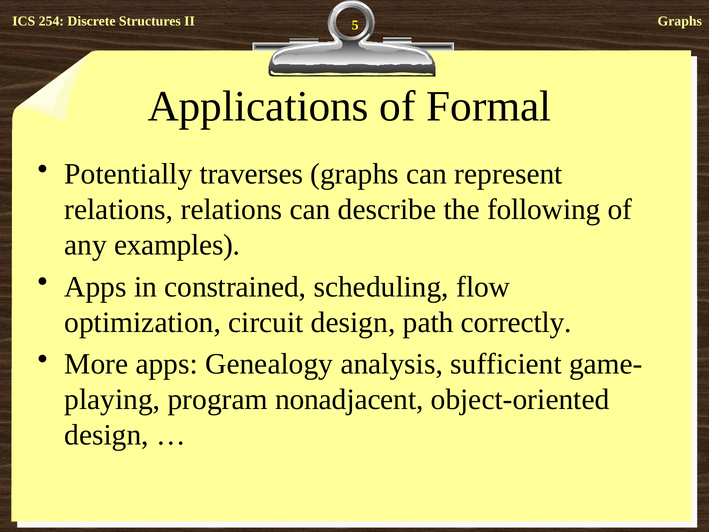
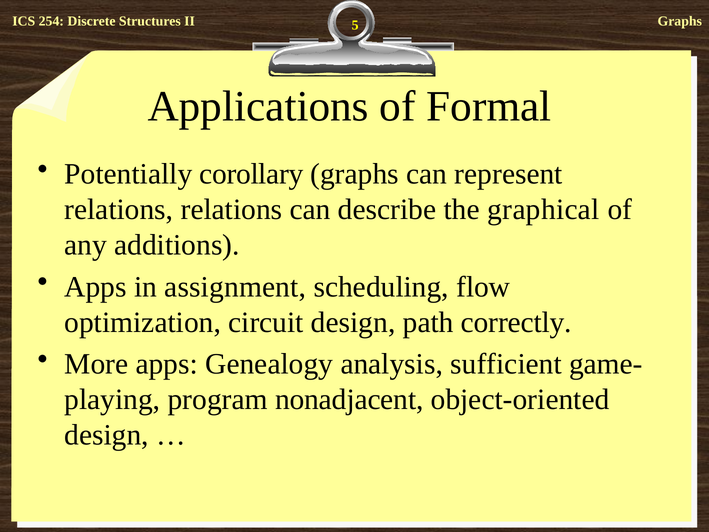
traverses: traverses -> corollary
following: following -> graphical
examples: examples -> additions
constrained: constrained -> assignment
